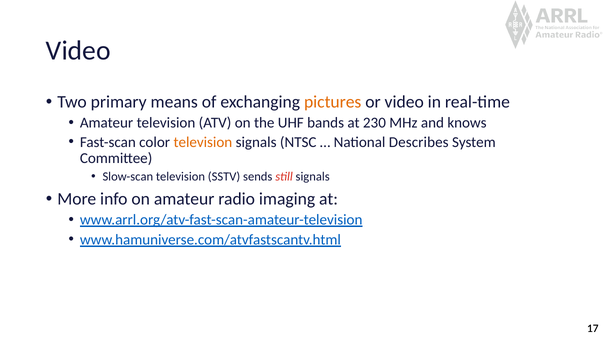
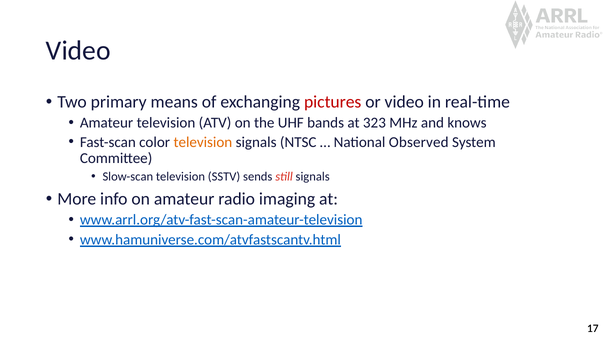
pictures colour: orange -> red
230: 230 -> 323
Describes: Describes -> Observed
